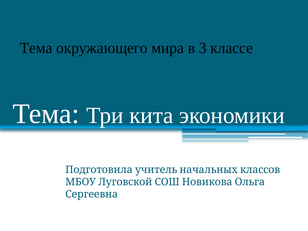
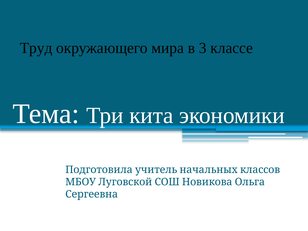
Тема at (36, 48): Тема -> Труд
